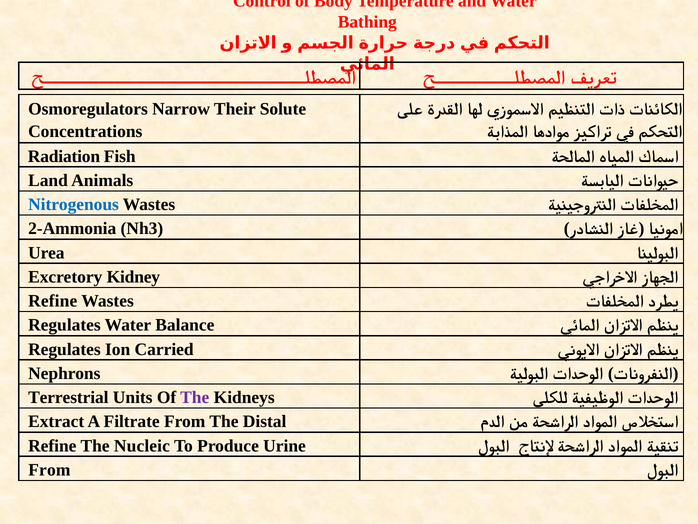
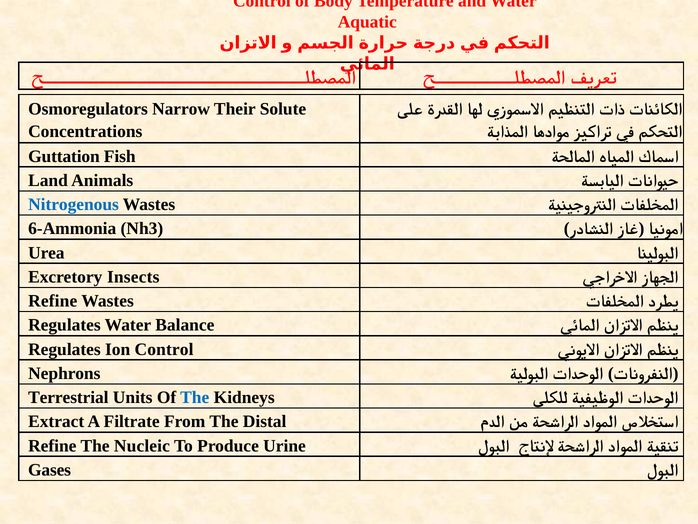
Bathing: Bathing -> Aquatic
Radiation: Radiation -> Guttation
2-Ammonia: 2-Ammonia -> 6-Ammonia
Kidney: Kidney -> Insects
Ion Carried: Carried -> Control
The at (195, 397) colour: purple -> blue
From at (49, 470): From -> Gases
